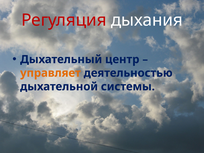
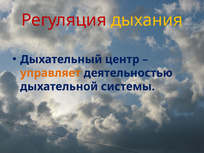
дыхания colour: white -> yellow
